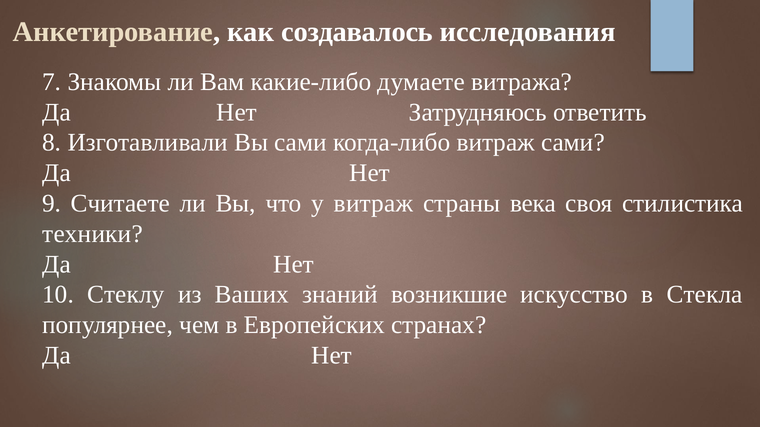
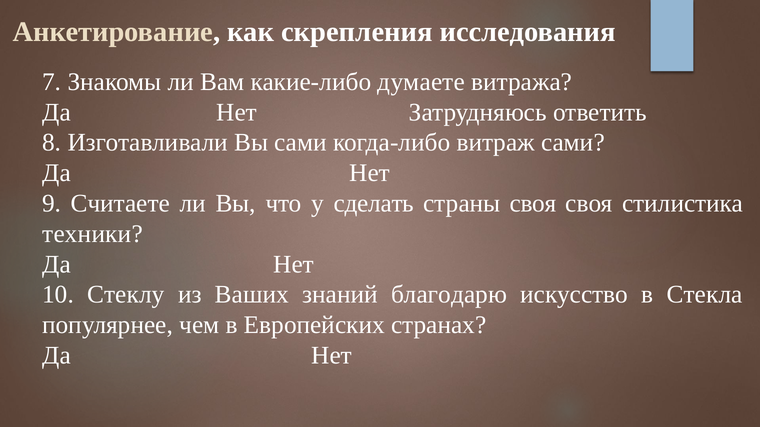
создавалось: создавалось -> скрепления
у витраж: витраж -> сделать
страны века: века -> своя
возникшие: возникшие -> благодарю
